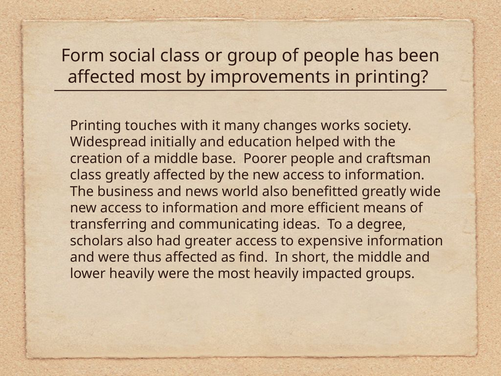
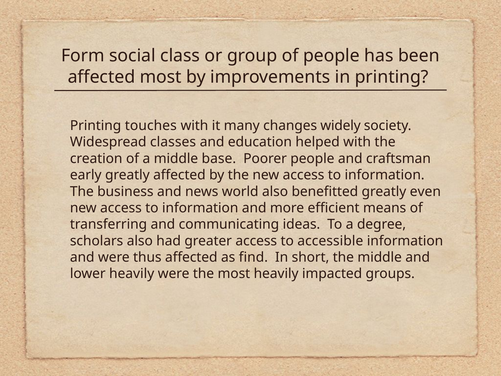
works: works -> widely
initially: initially -> classes
class at (86, 175): class -> early
wide: wide -> even
expensive: expensive -> accessible
